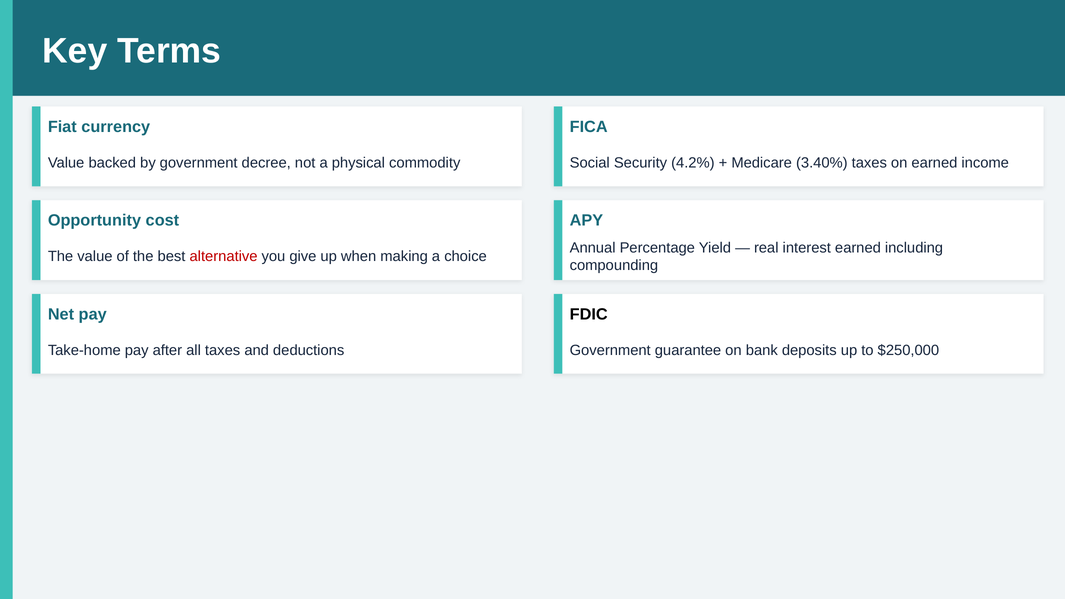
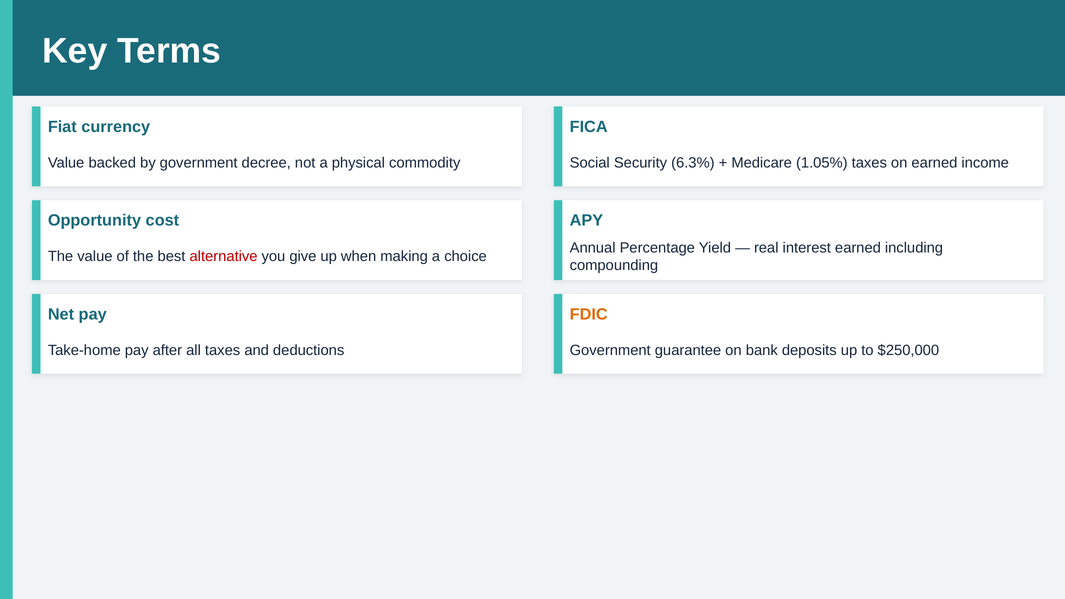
4.2%: 4.2% -> 6.3%
3.40%: 3.40% -> 1.05%
FDIC colour: black -> orange
